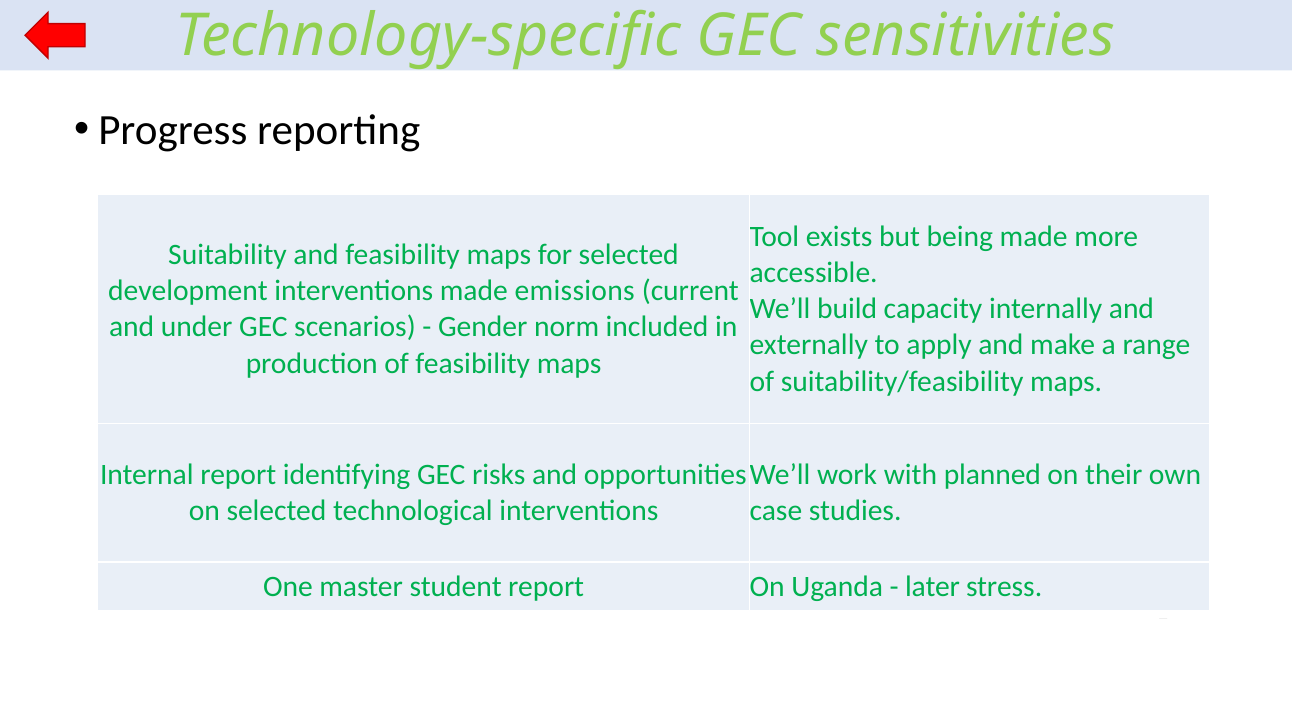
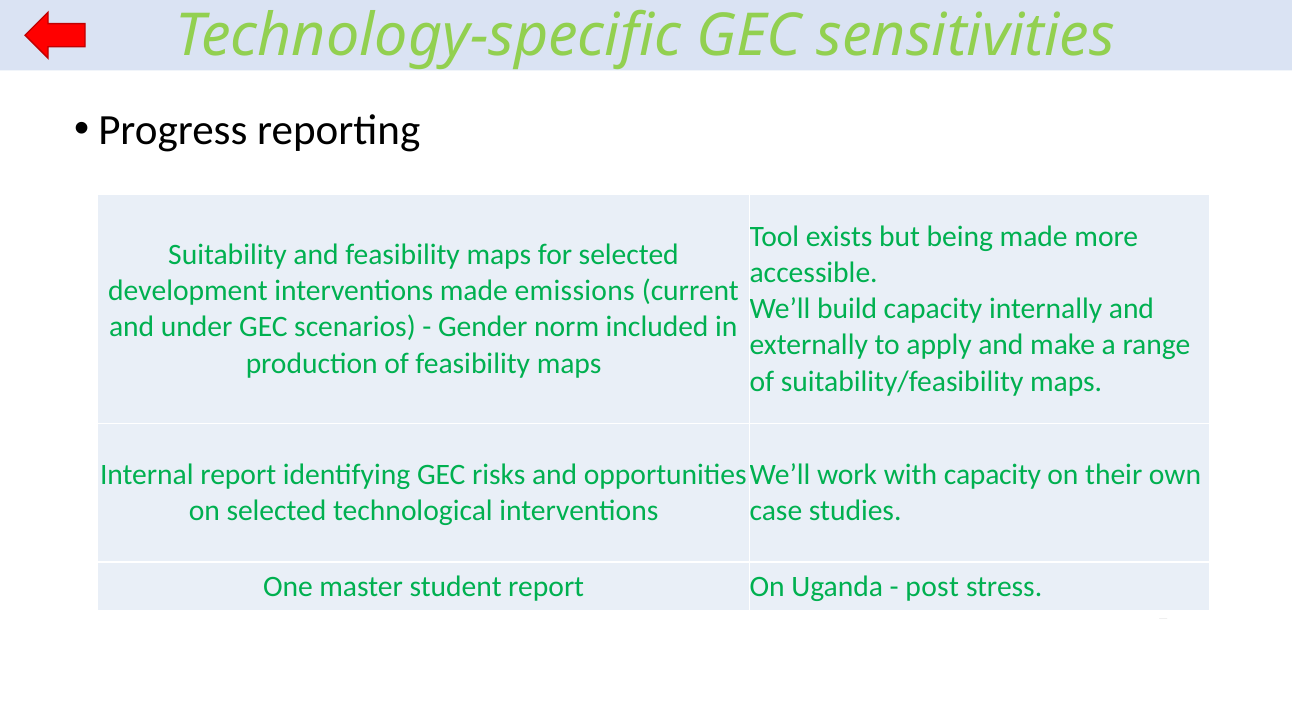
with planned: planned -> capacity
later: later -> post
